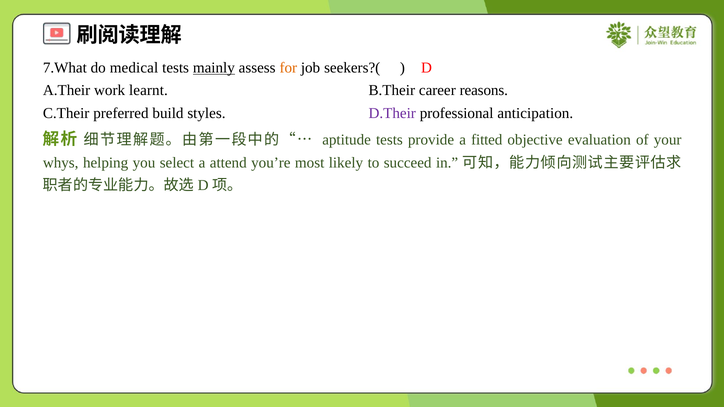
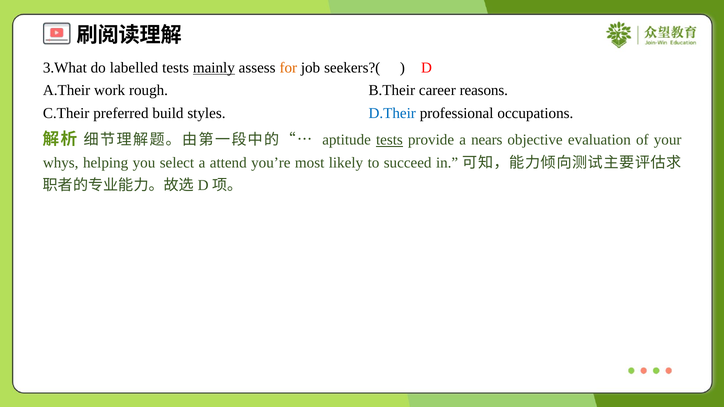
7.What: 7.What -> 3.What
medical: medical -> labelled
learnt: learnt -> rough
D.Their colour: purple -> blue
anticipation: anticipation -> occupations
tests at (389, 140) underline: none -> present
fitted: fitted -> nears
